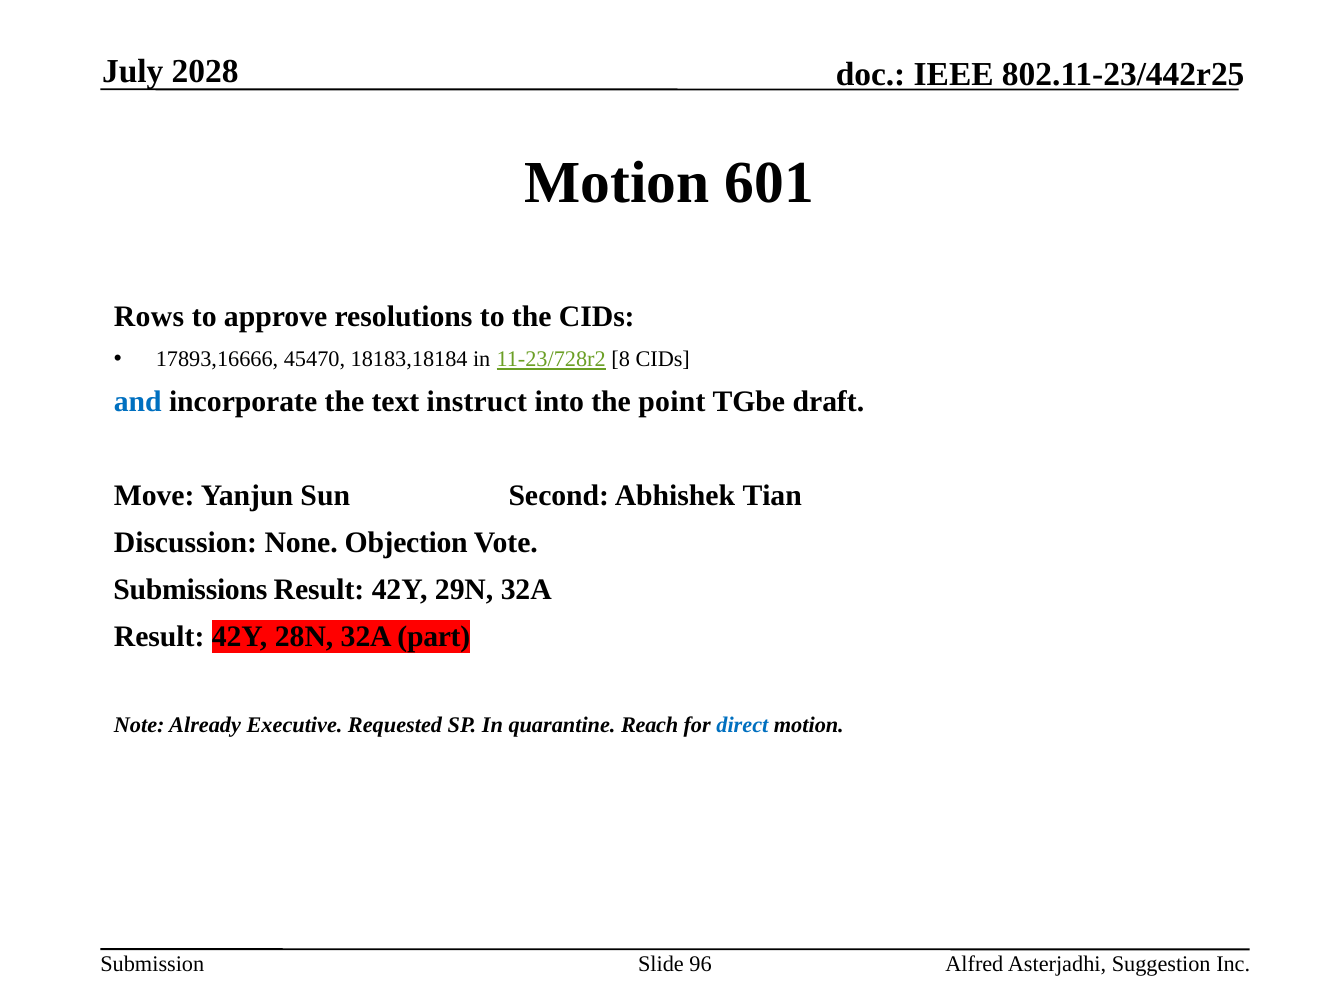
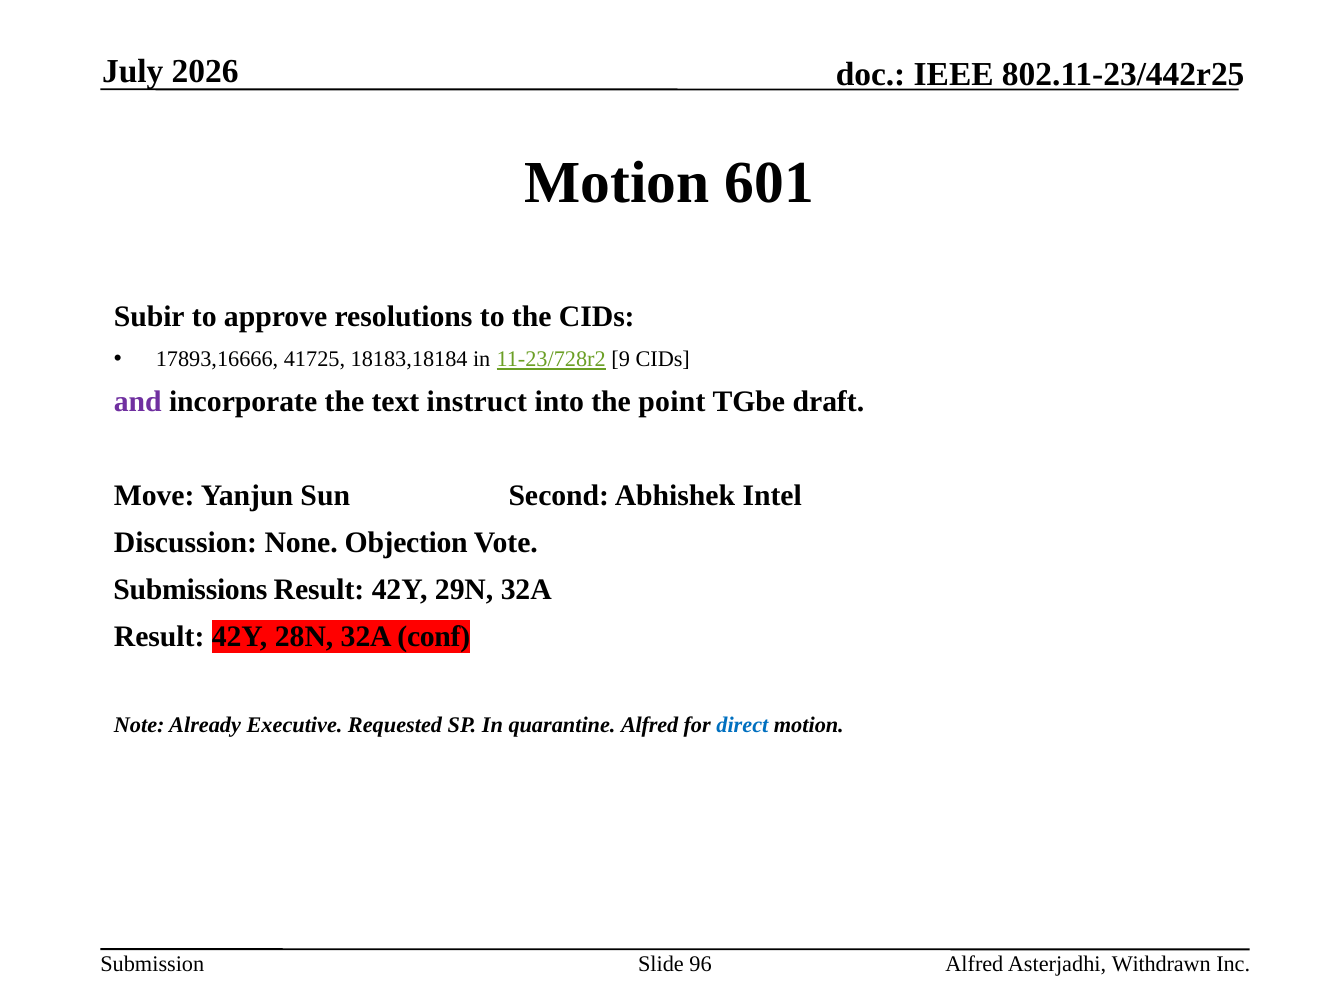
2028: 2028 -> 2026
Rows: Rows -> Subir
45470: 45470 -> 41725
8: 8 -> 9
and colour: blue -> purple
Tian: Tian -> Intel
part: part -> conf
quarantine Reach: Reach -> Alfred
Suggestion: Suggestion -> Withdrawn
